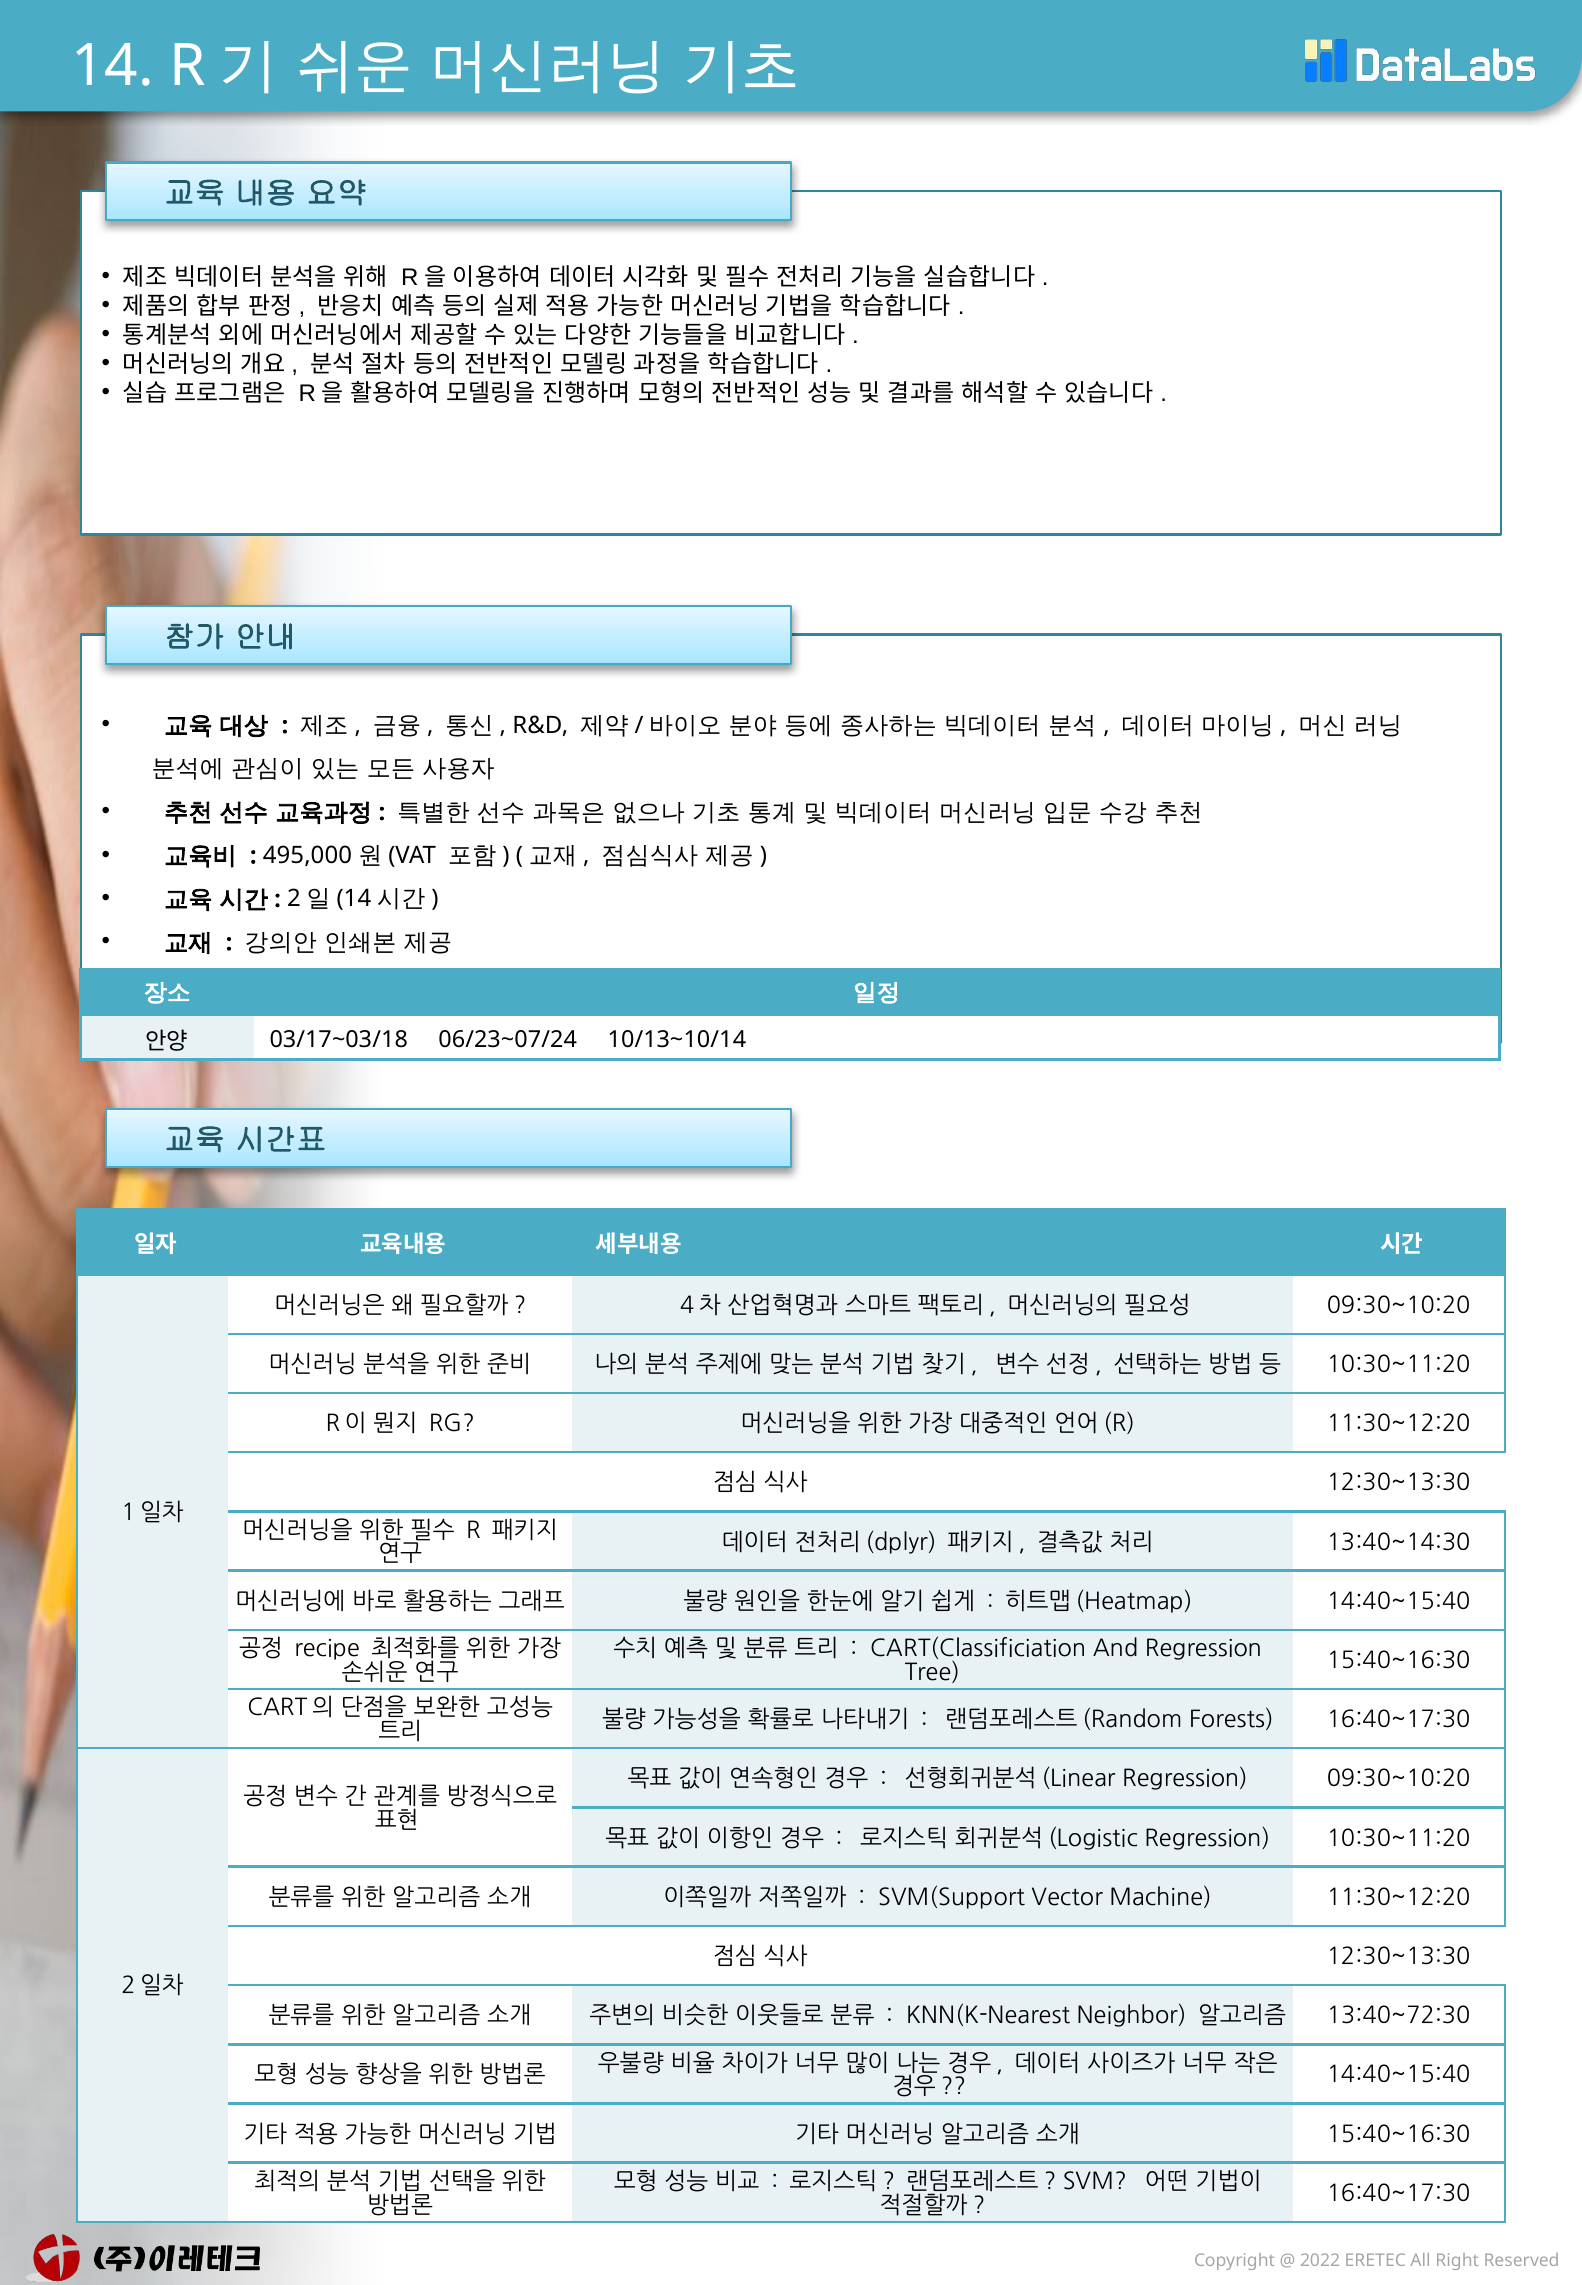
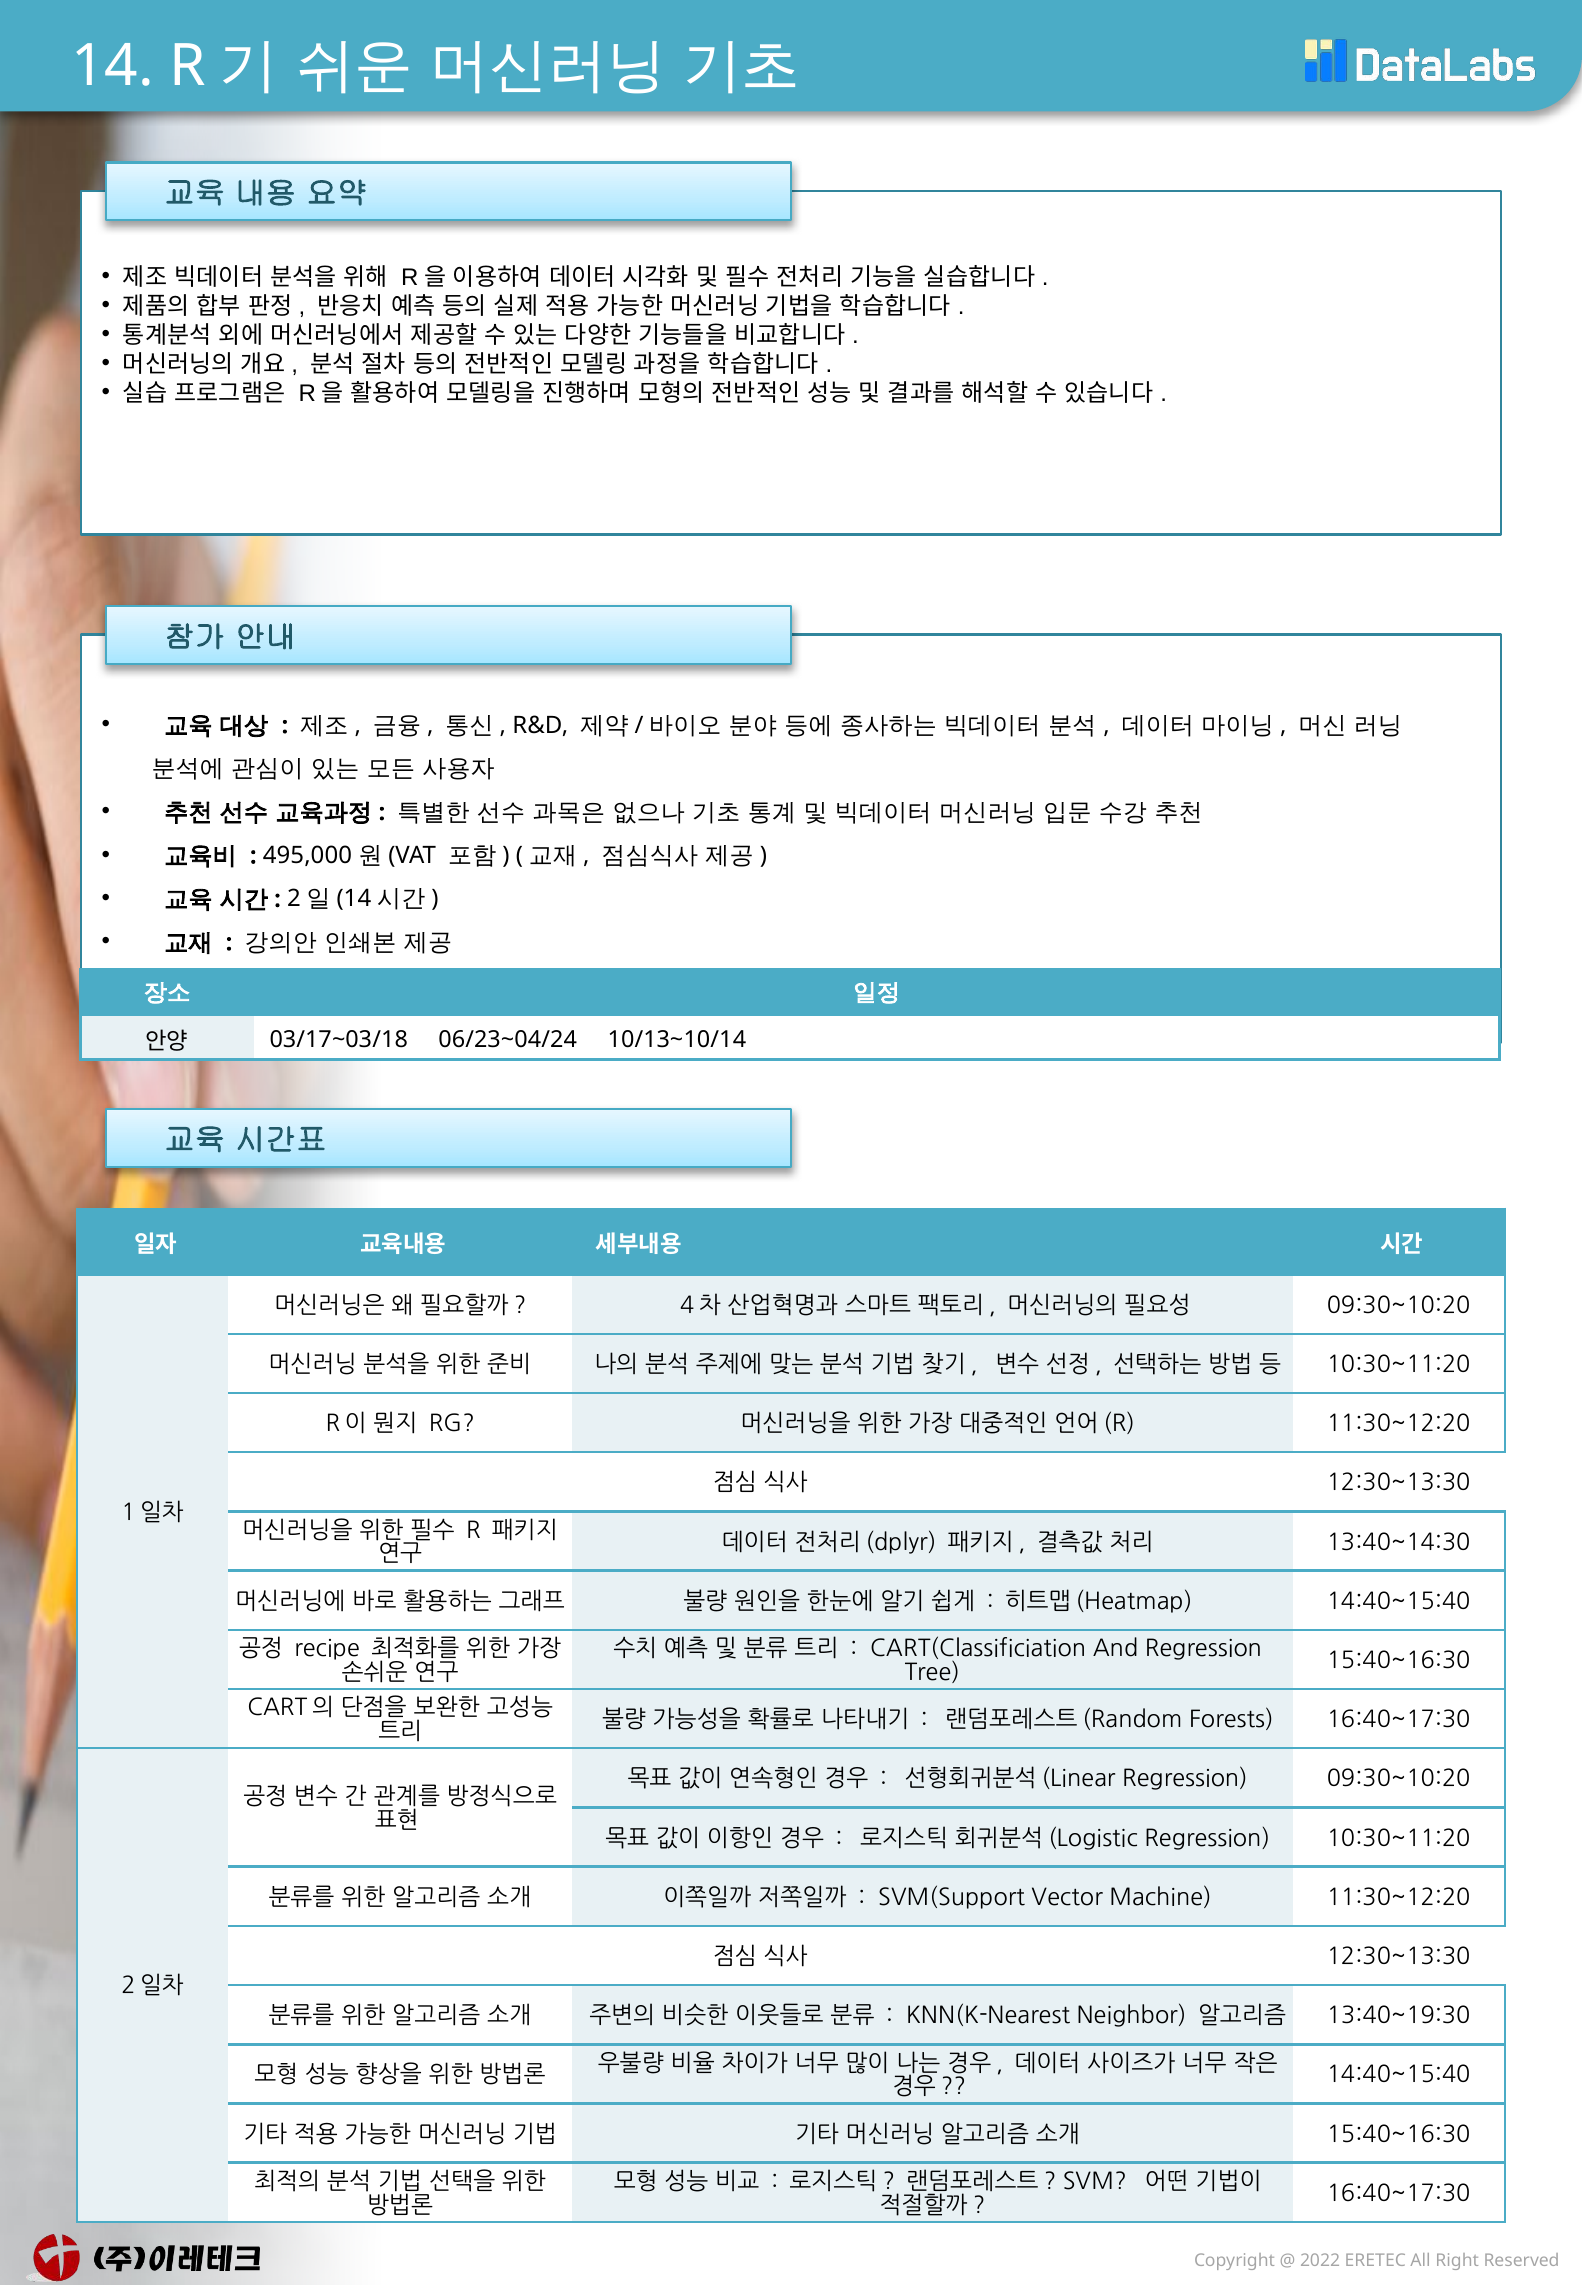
06/23~07/24: 06/23~07/24 -> 06/23~04/24
13:40~72:30: 13:40~72:30 -> 13:40~19:30
